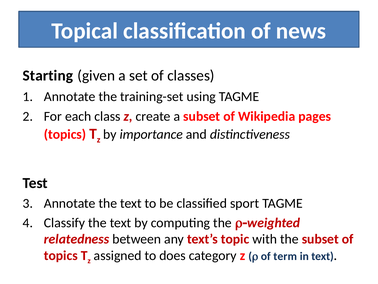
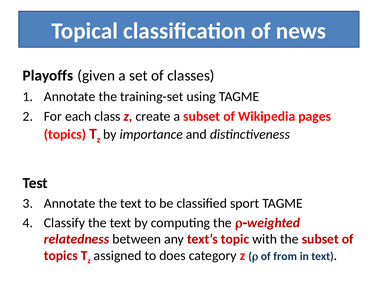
Starting: Starting -> Playoffs
term: term -> from
